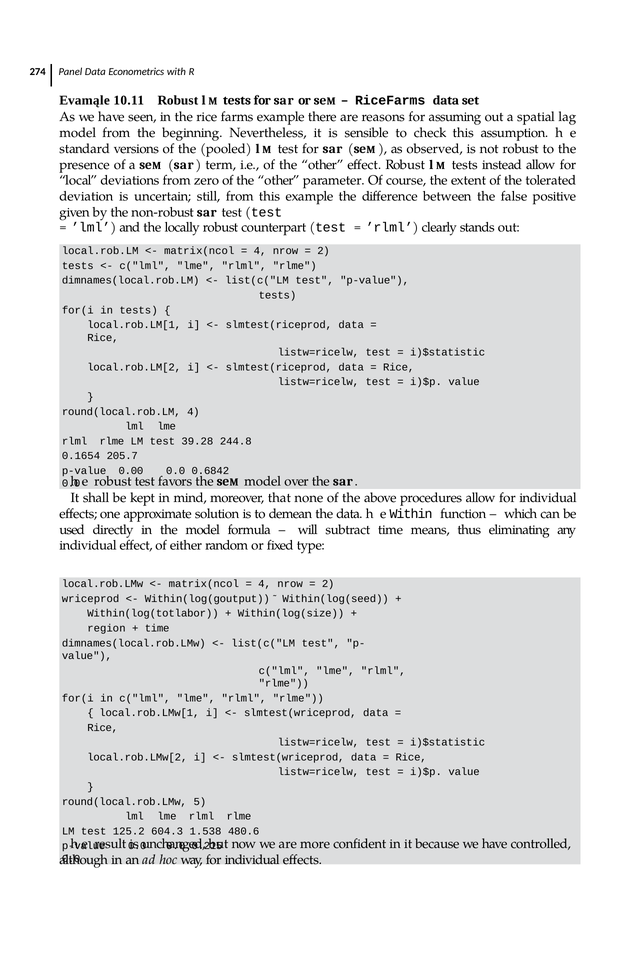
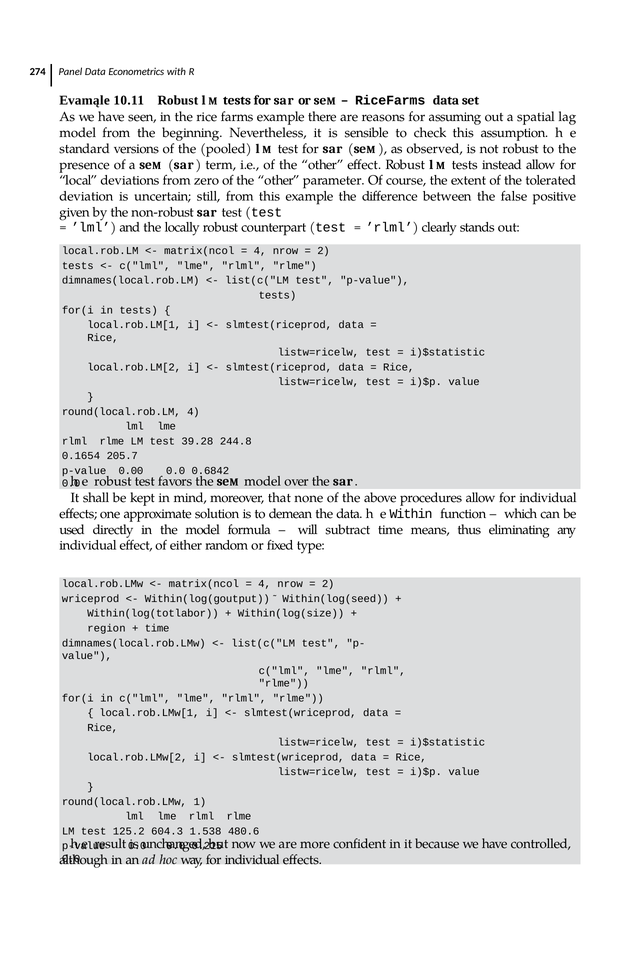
5: 5 -> 1
